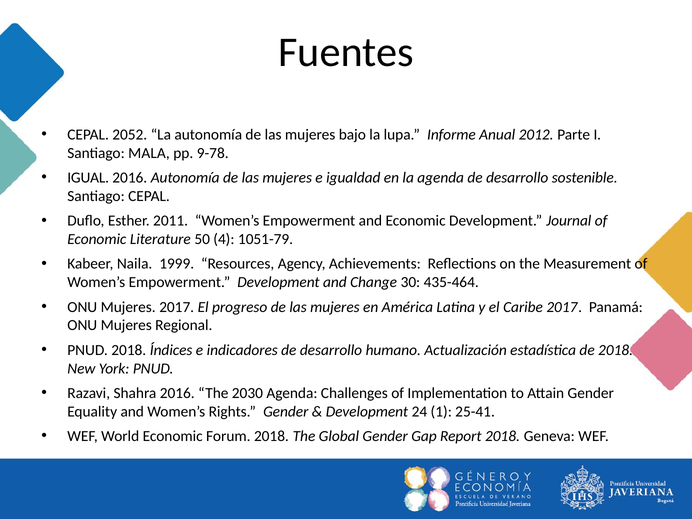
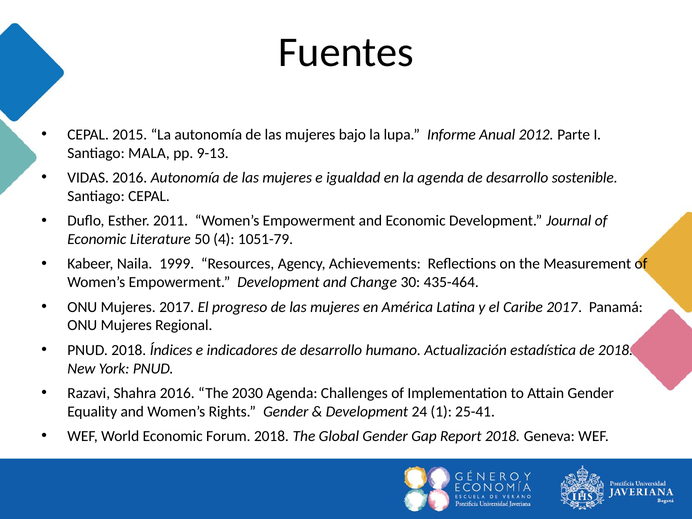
2052: 2052 -> 2015
9-78: 9-78 -> 9-13
IGUAL: IGUAL -> VIDAS
